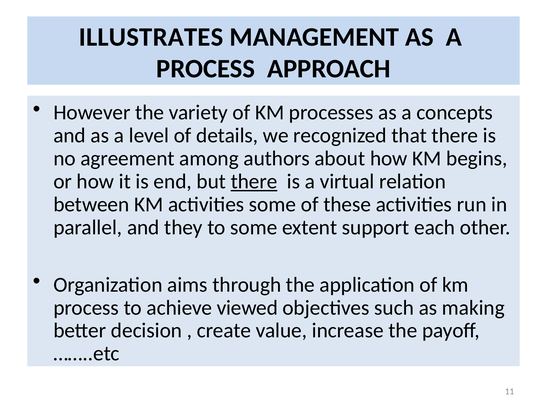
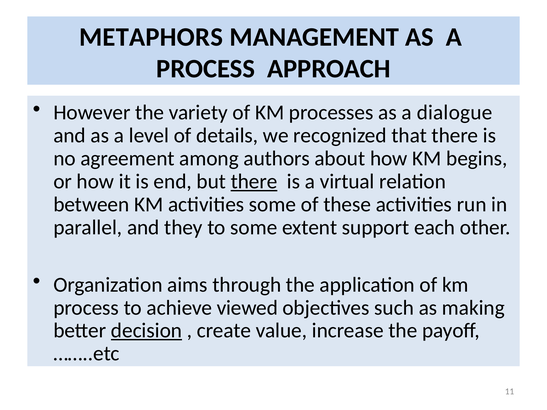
ILLUSTRATES: ILLUSTRATES -> METAPHORS
concepts: concepts -> dialogue
decision underline: none -> present
